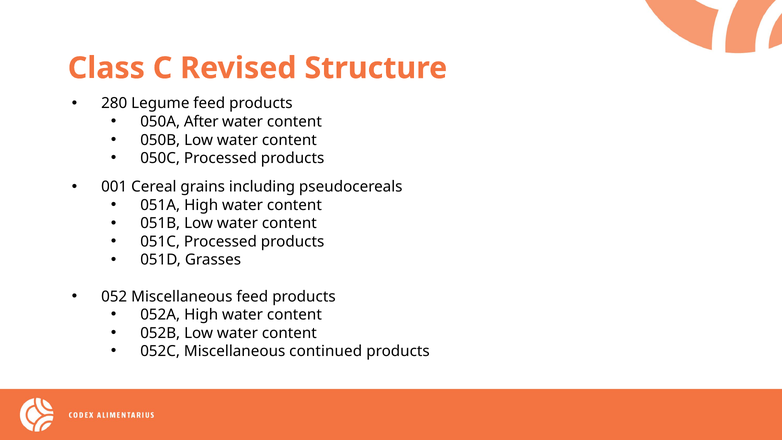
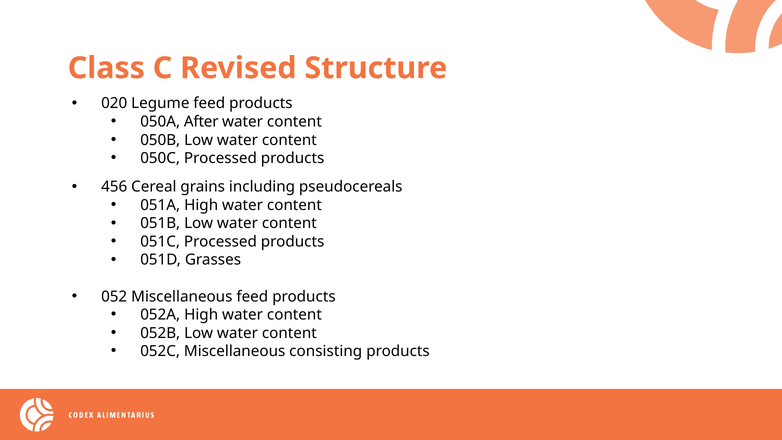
280: 280 -> 020
001: 001 -> 456
continued: continued -> consisting
